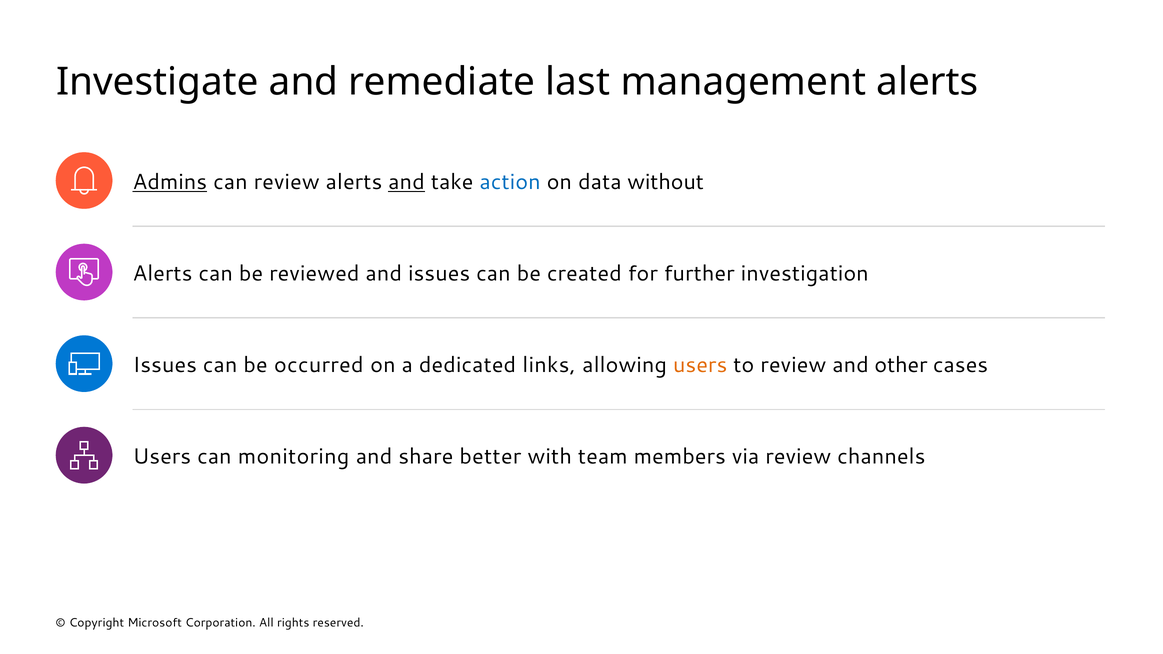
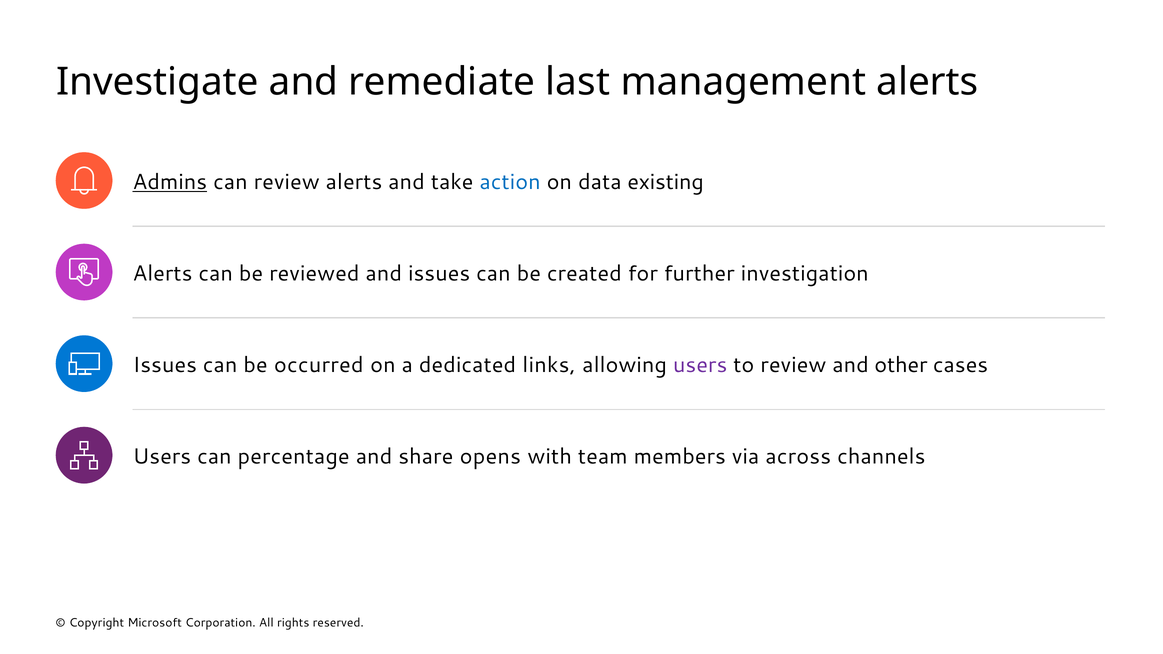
and at (406, 182) underline: present -> none
without: without -> existing
users at (700, 365) colour: orange -> purple
monitoring: monitoring -> percentage
better: better -> opens
via review: review -> across
